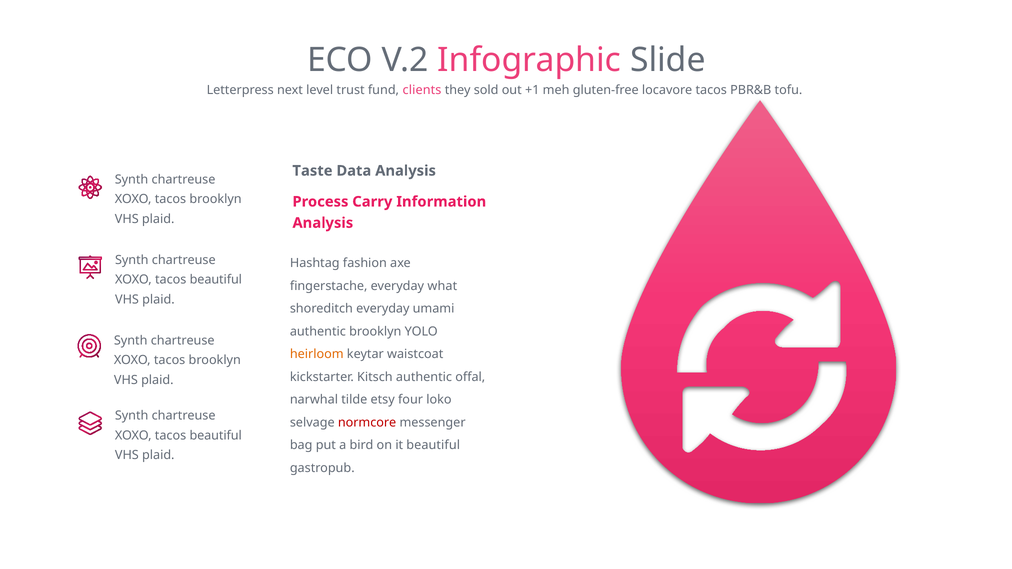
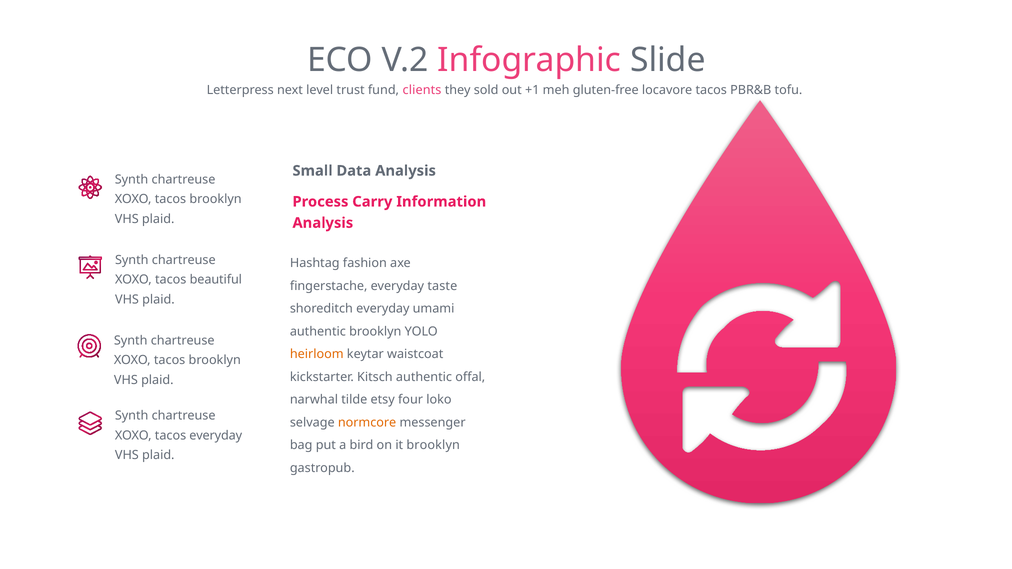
Taste: Taste -> Small
what: what -> taste
normcore colour: red -> orange
beautiful at (216, 436): beautiful -> everyday
it beautiful: beautiful -> brooklyn
